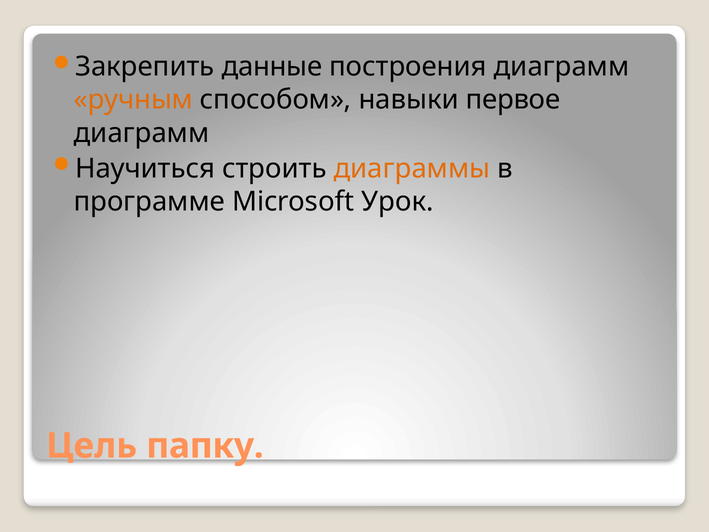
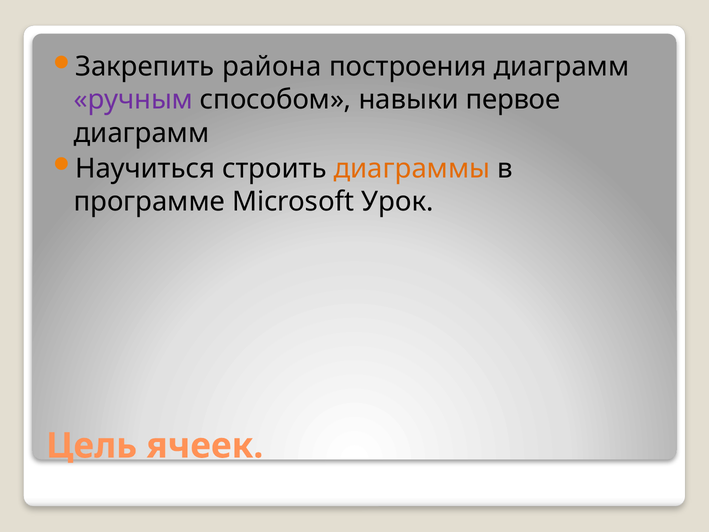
данные: данные -> района
ручным colour: orange -> purple
папку: папку -> ячеек
